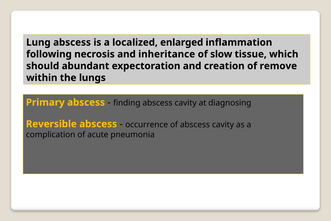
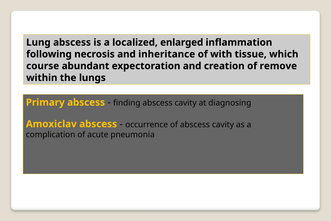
slow: slow -> with
should: should -> course
Reversible: Reversible -> Amoxiclav
